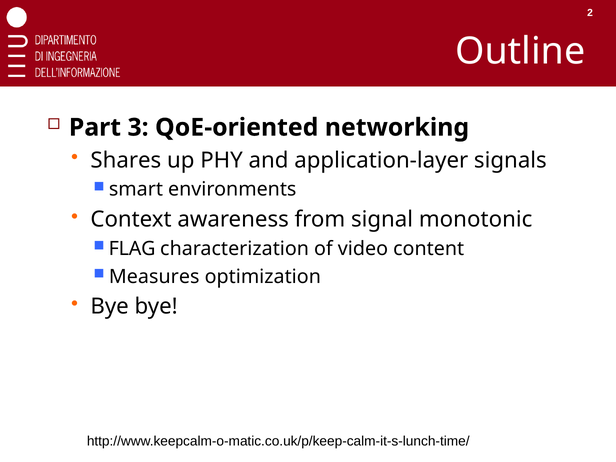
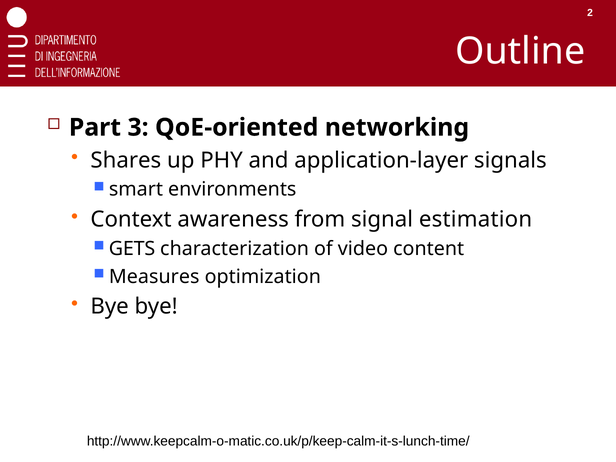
monotonic: monotonic -> estimation
FLAG: FLAG -> GETS
